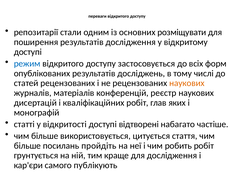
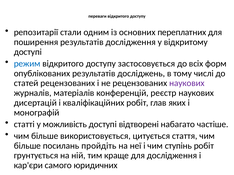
розміщувати: розміщувати -> переплатних
наукових at (187, 83) colour: orange -> purple
відкритості: відкритості -> можливість
робить: робить -> ступінь
публікують: публікують -> юридичних
